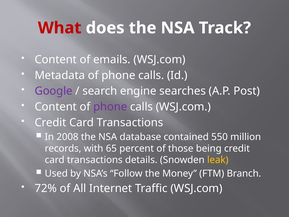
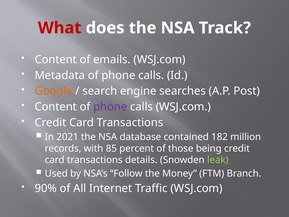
Google colour: purple -> orange
2008: 2008 -> 2021
550: 550 -> 182
65: 65 -> 85
leak colour: yellow -> light green
72%: 72% -> 90%
